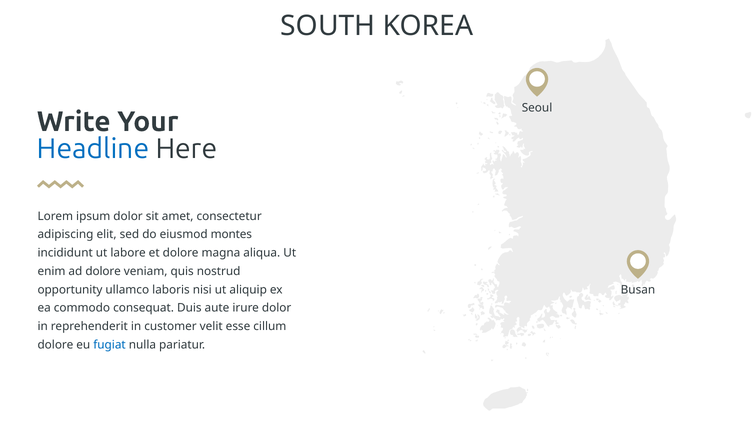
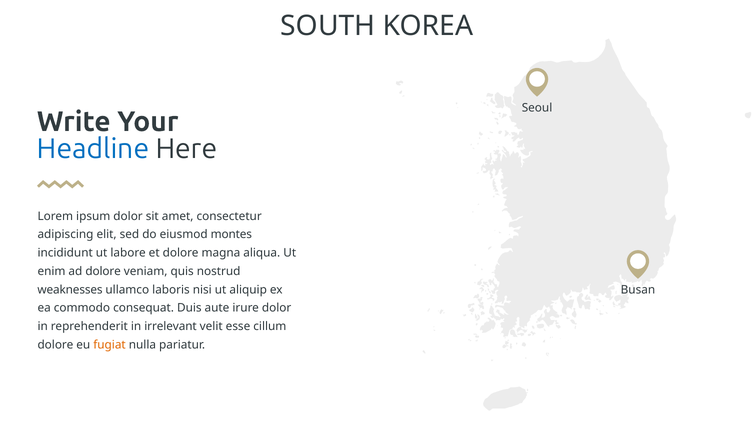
opportunity: opportunity -> weaknesses
customer: customer -> irrelevant
fugiat colour: blue -> orange
